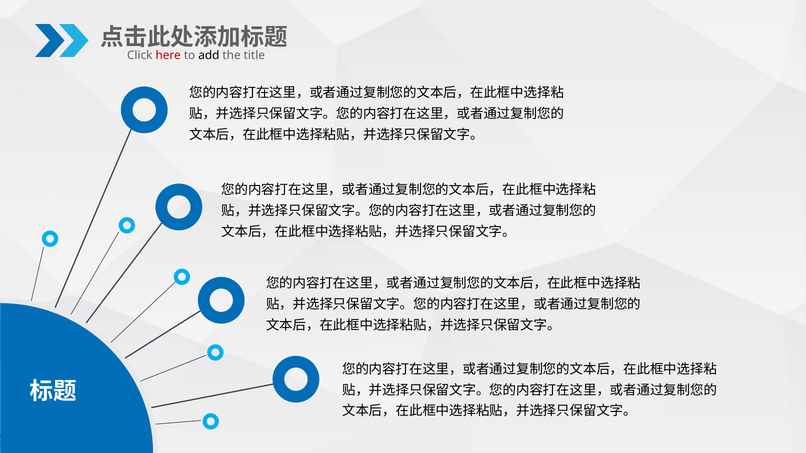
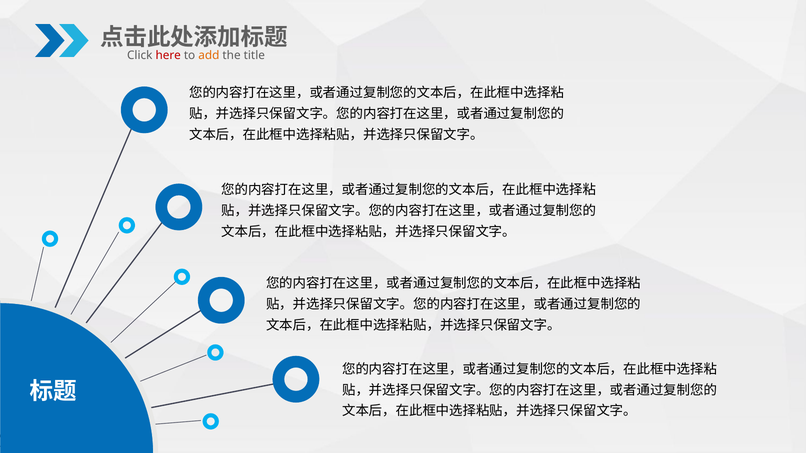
add colour: black -> orange
